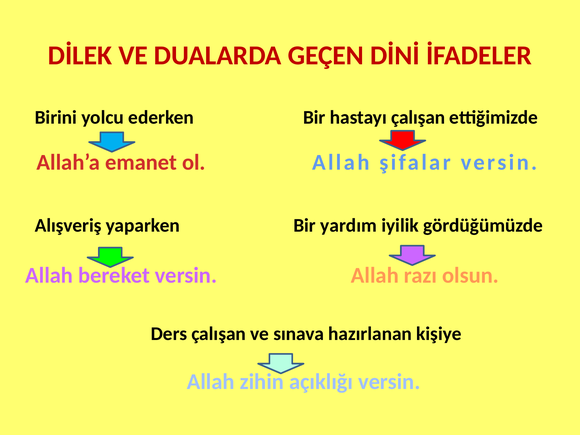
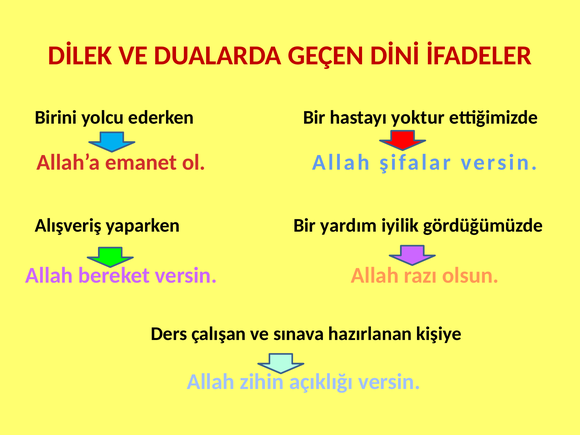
hastayı çalışan: çalışan -> yoktur
